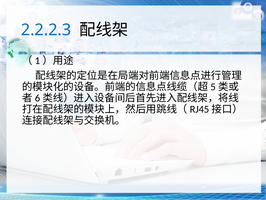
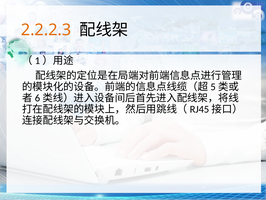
2.2.2.3 colour: blue -> orange
